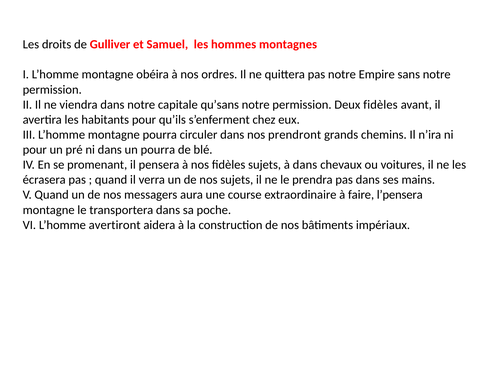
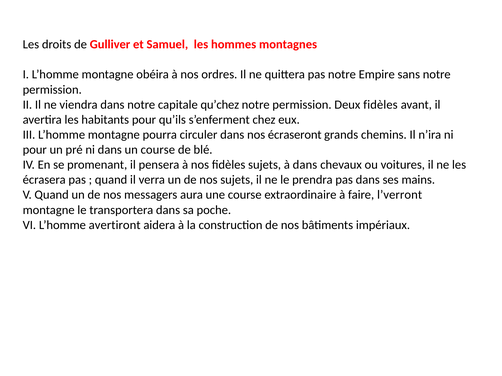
qu’sans: qu’sans -> qu’chez
prendront: prendront -> écraseront
un pourra: pourra -> course
l’pensera: l’pensera -> l’verront
